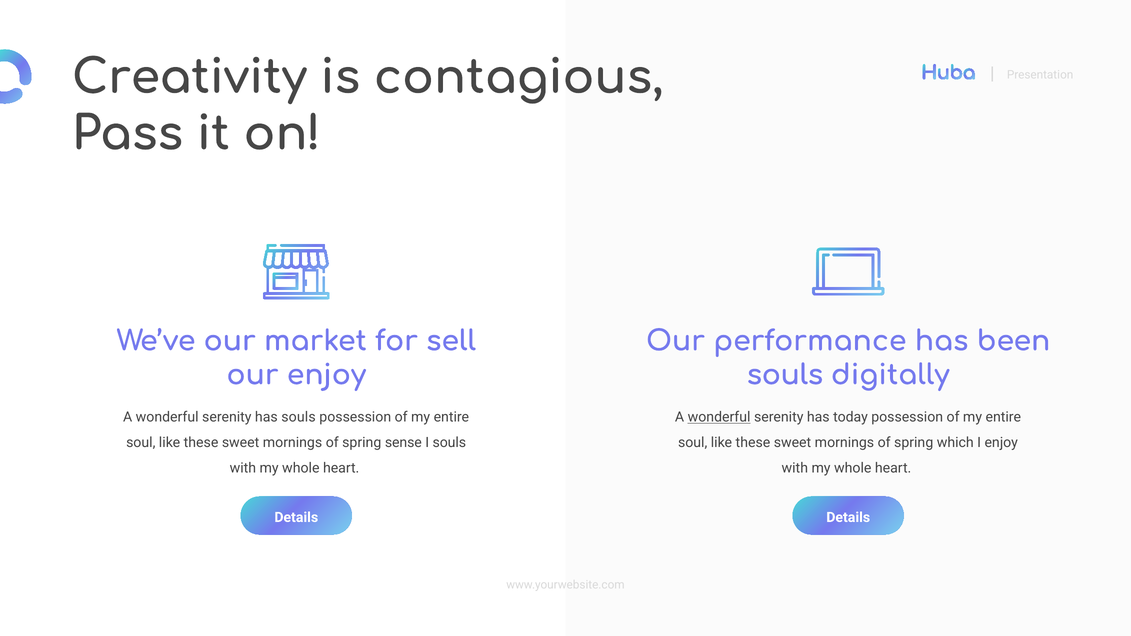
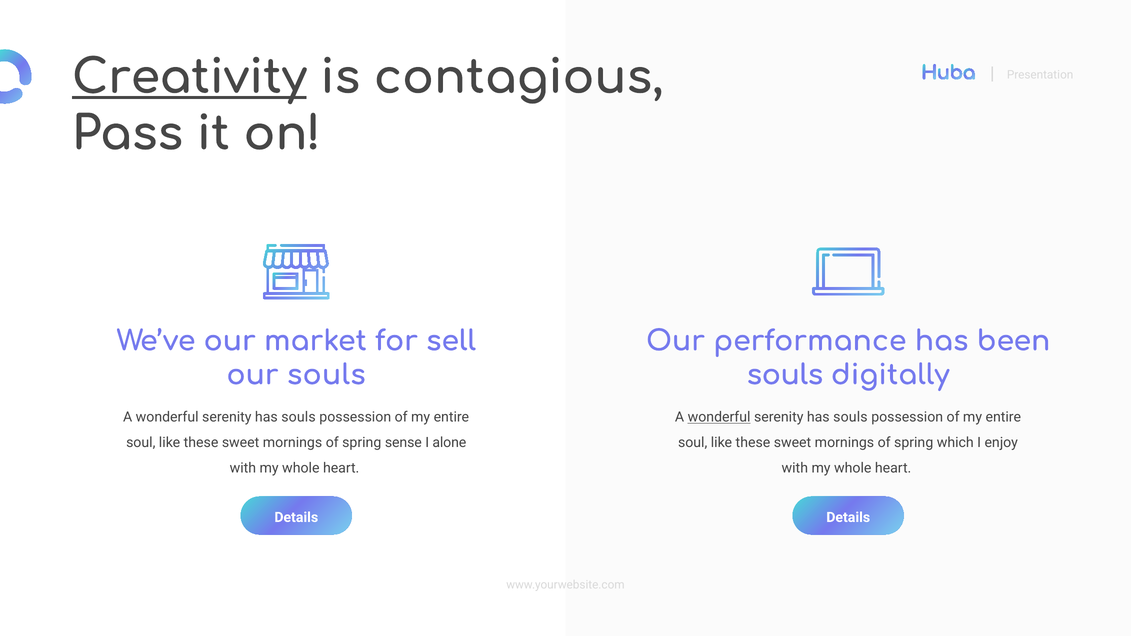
Creativity underline: none -> present
our enjoy: enjoy -> souls
today at (851, 417): today -> souls
I souls: souls -> alone
